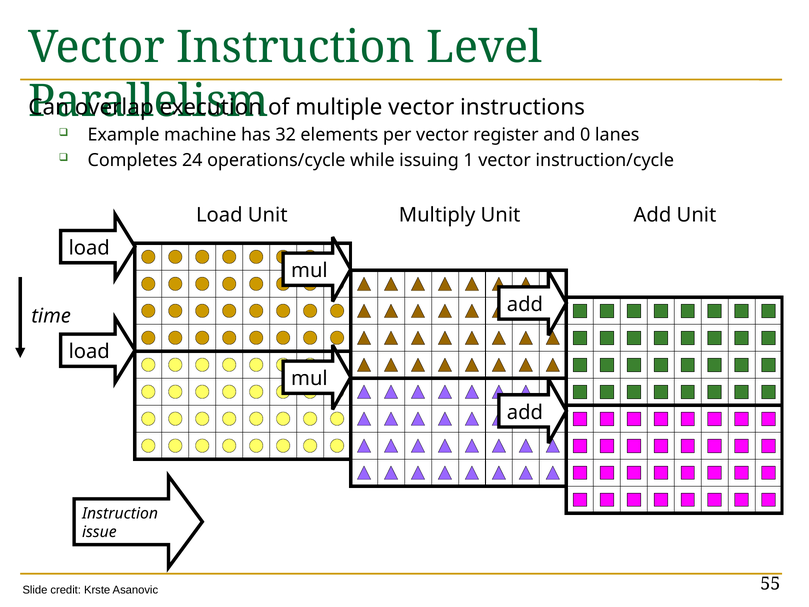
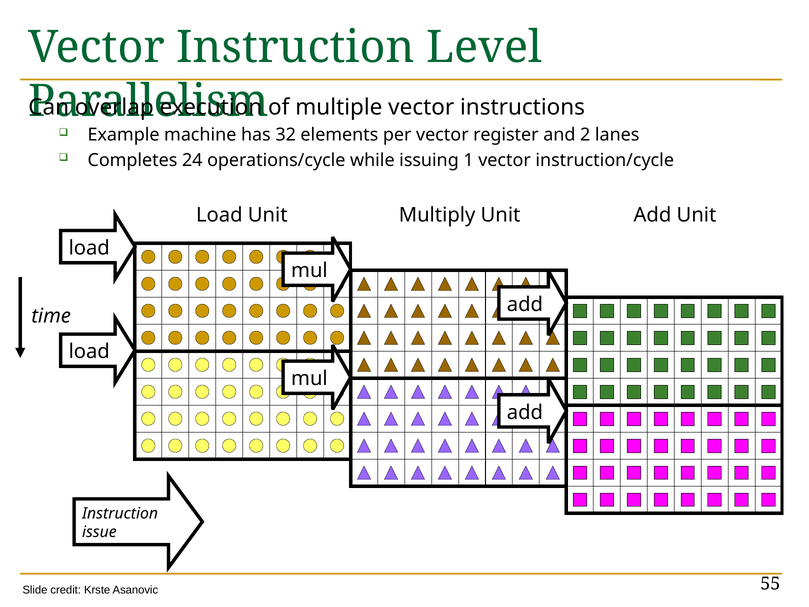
0: 0 -> 2
